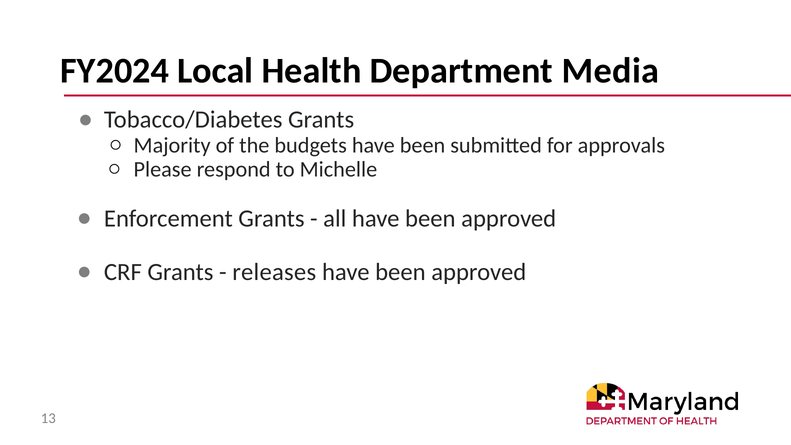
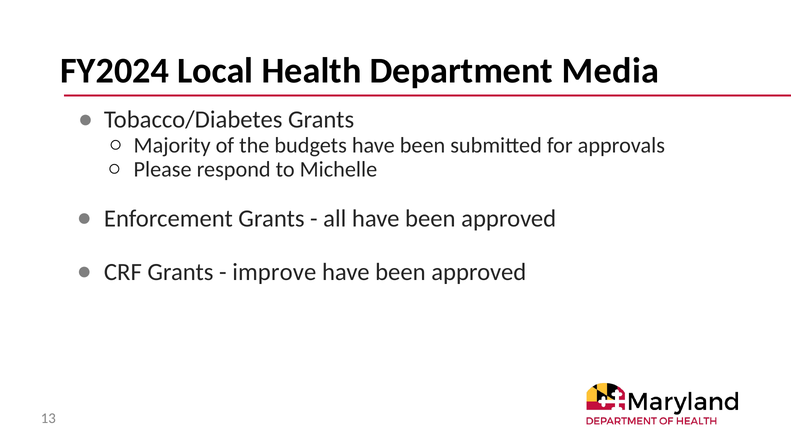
releases: releases -> improve
